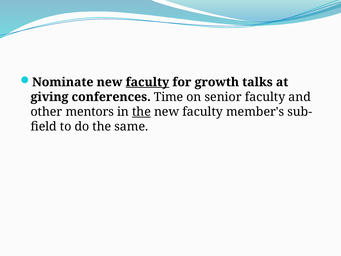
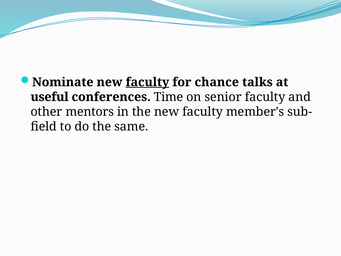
growth: growth -> chance
giving: giving -> useful
the at (141, 112) underline: present -> none
